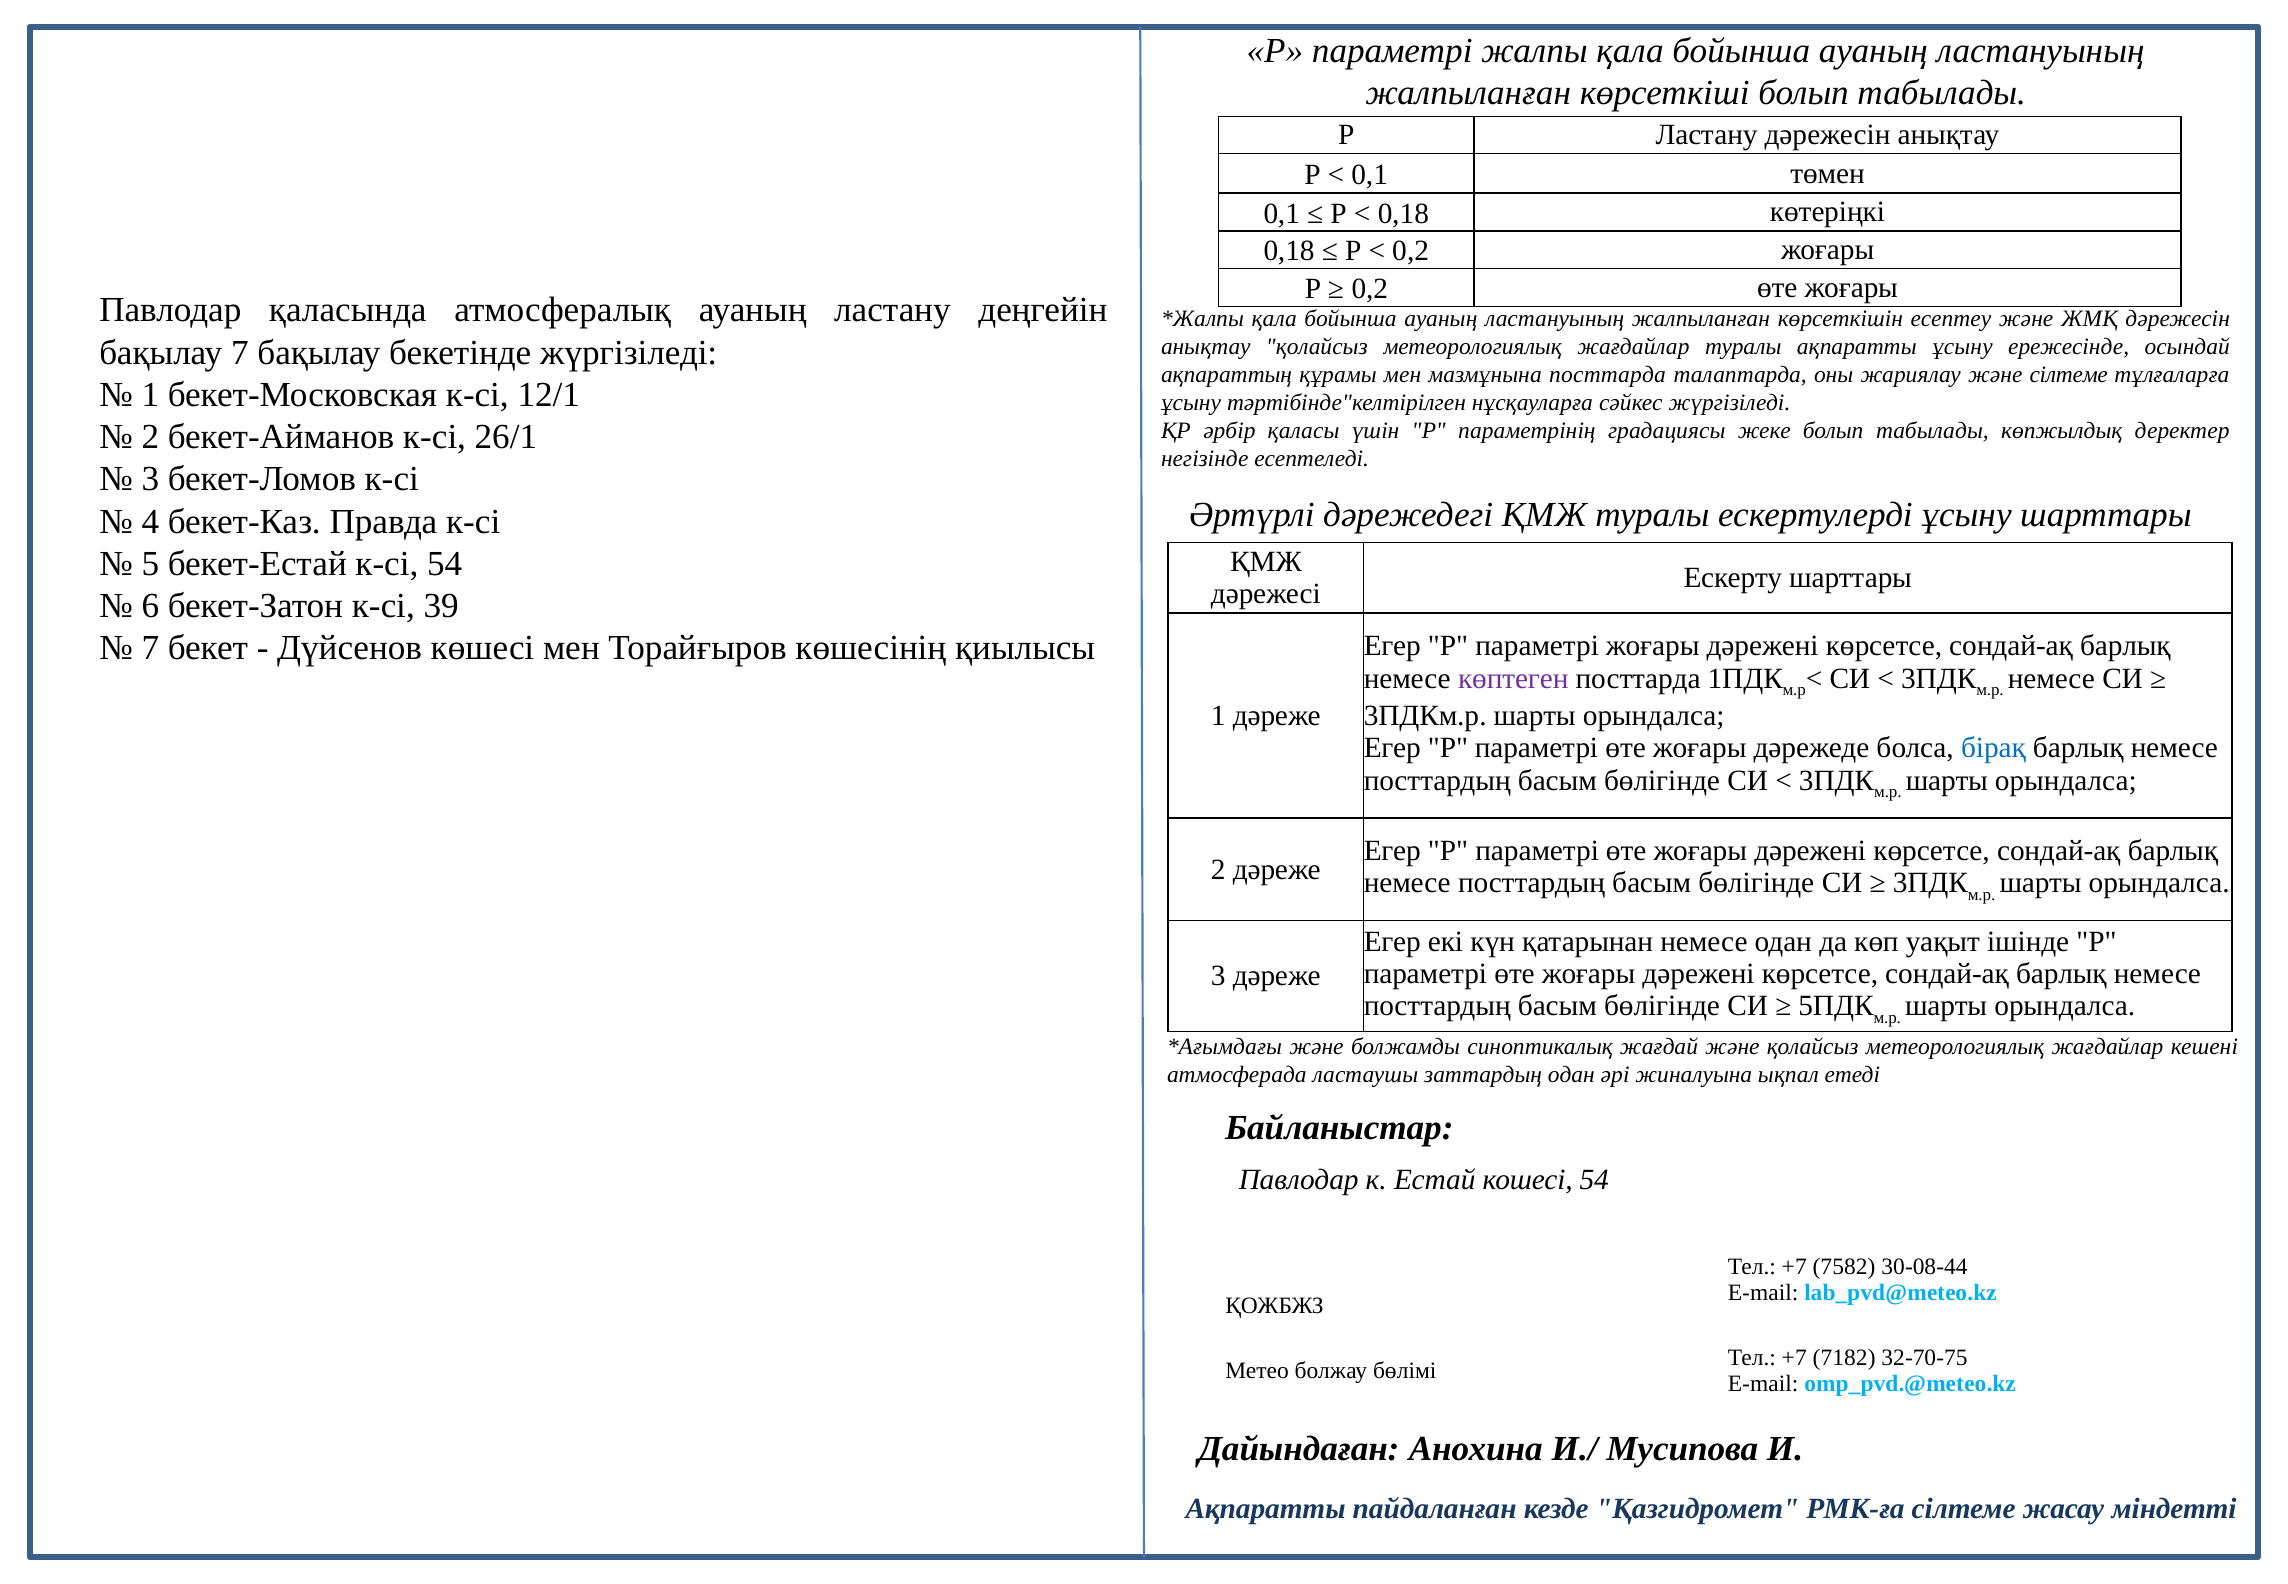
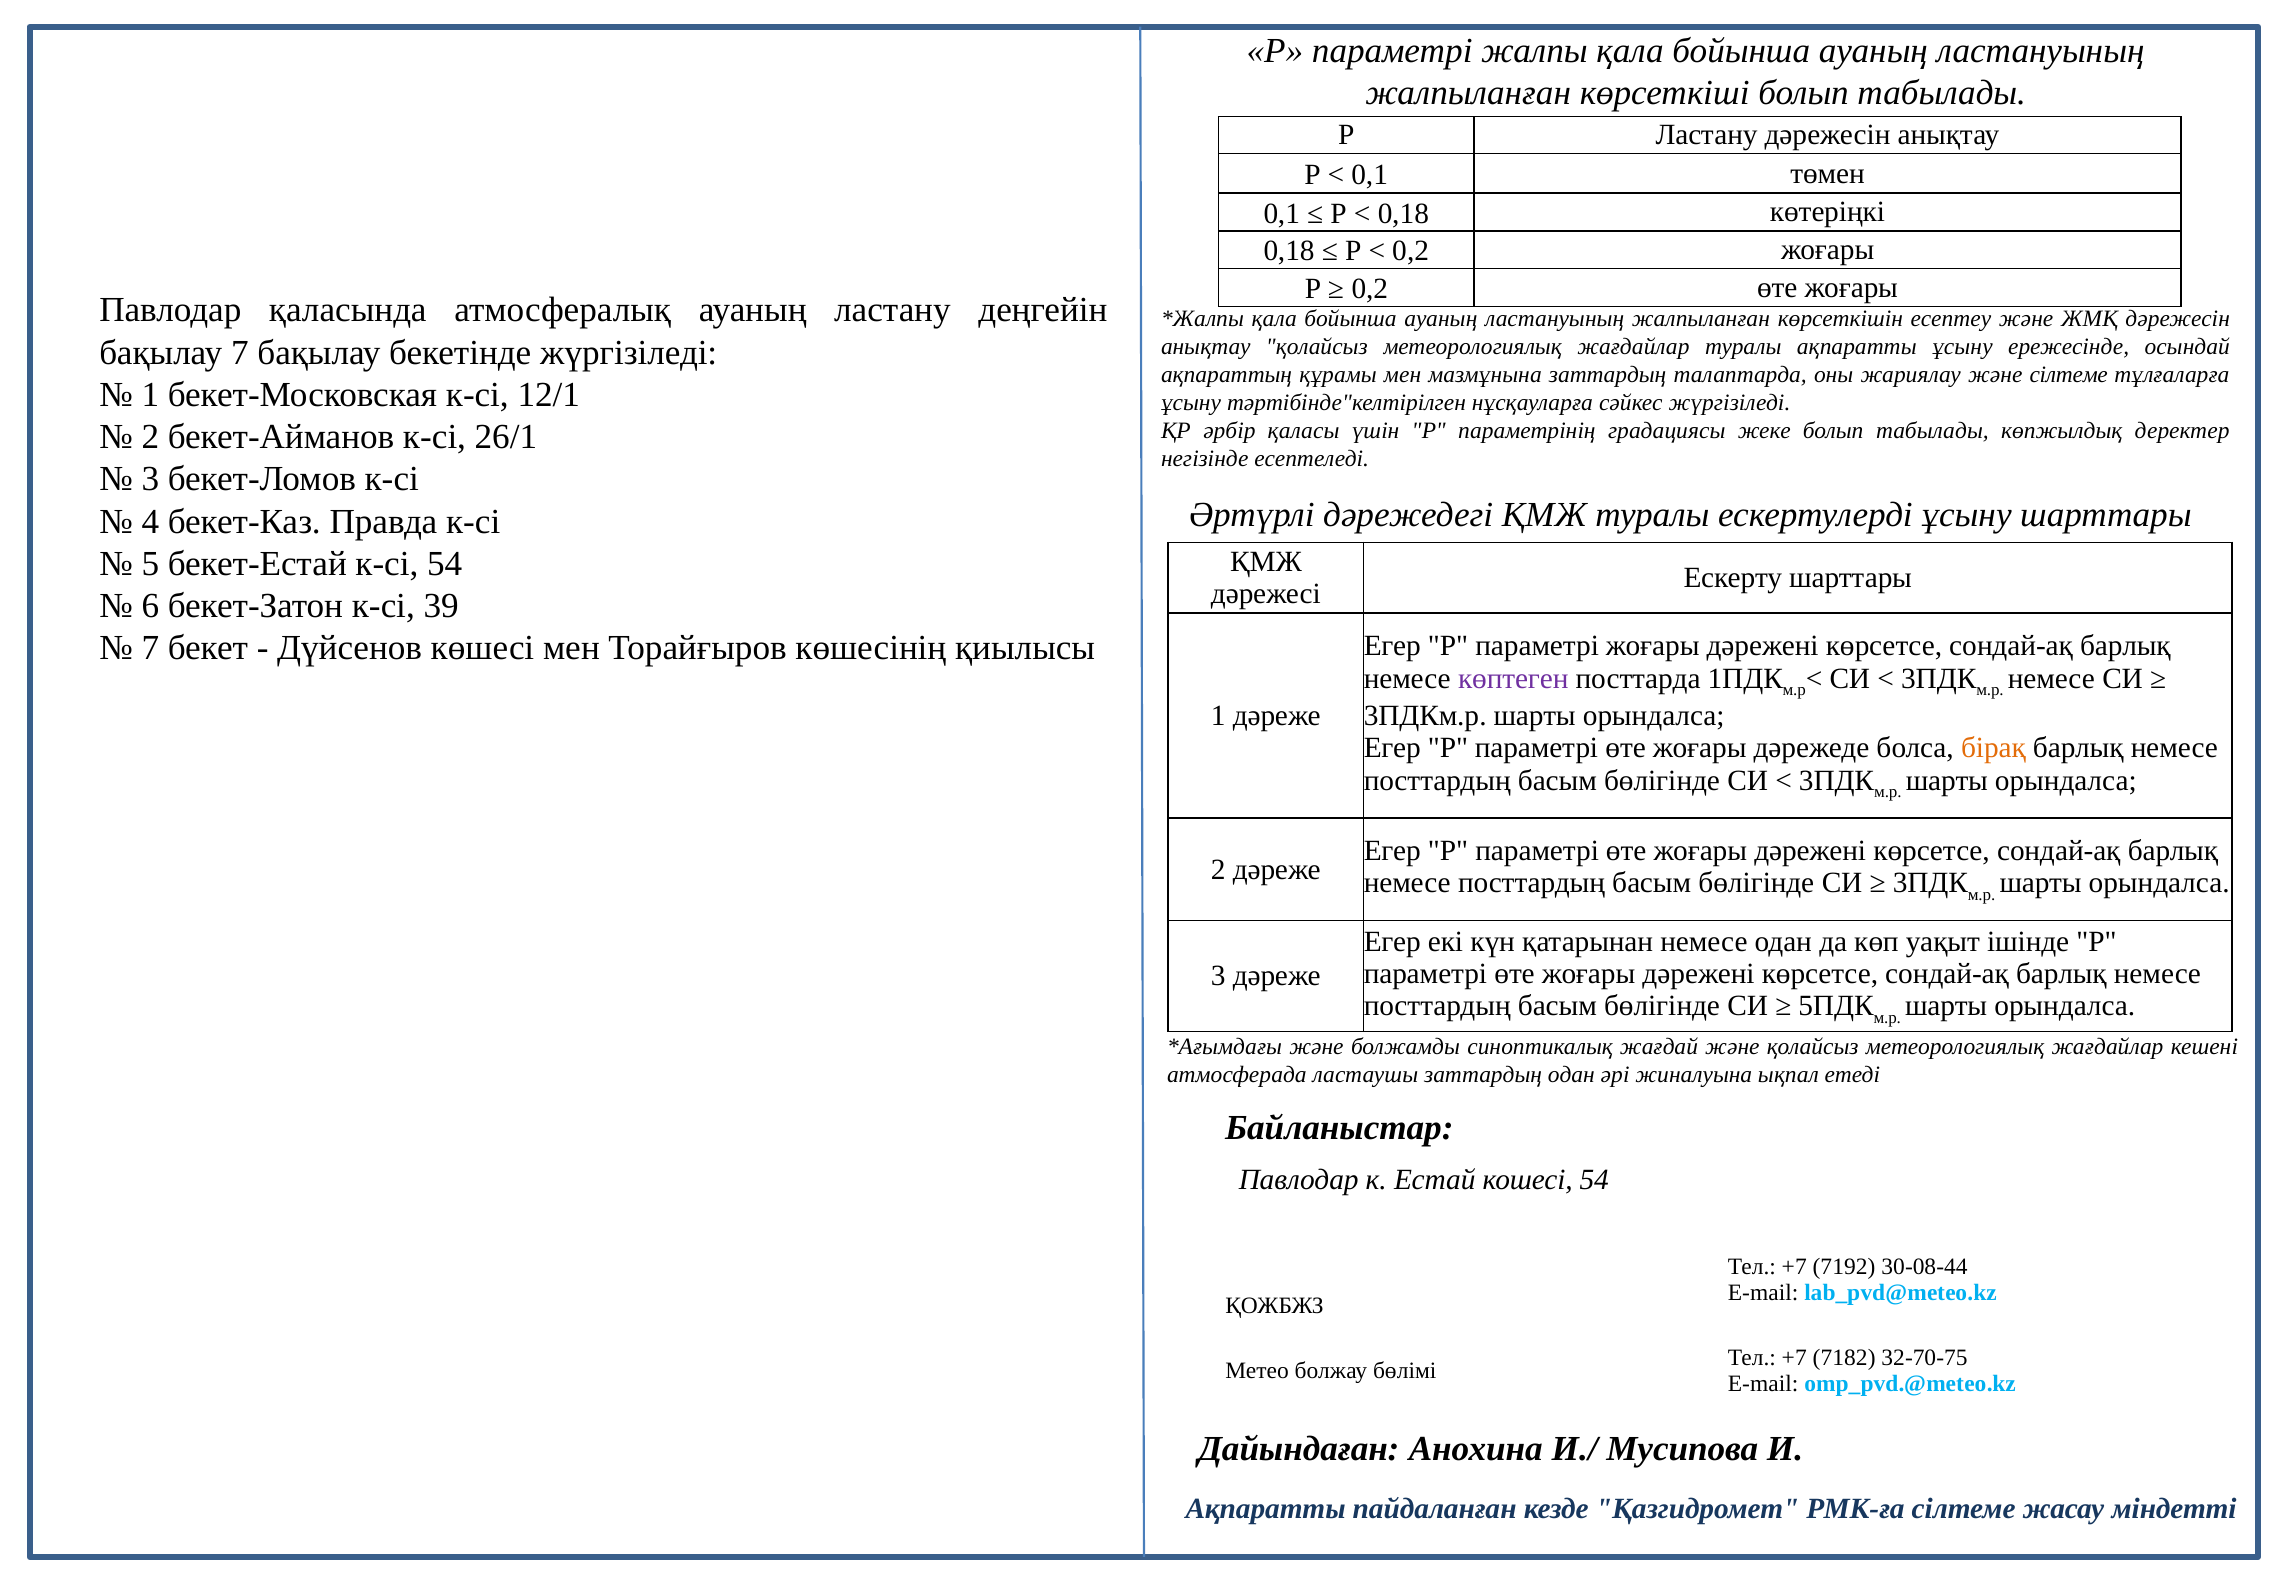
мазмұнына посттарда: посттарда -> заттардың
бірақ colour: blue -> orange
7582: 7582 -> 7192
